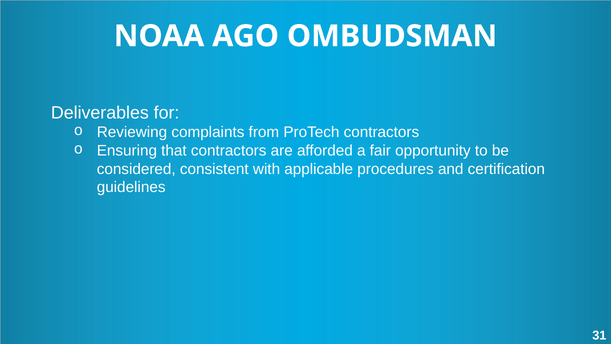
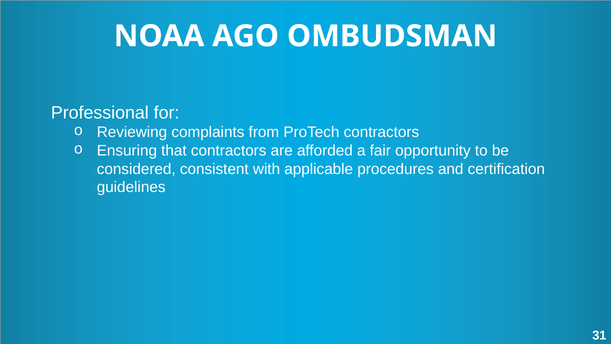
Deliverables: Deliverables -> Professional
